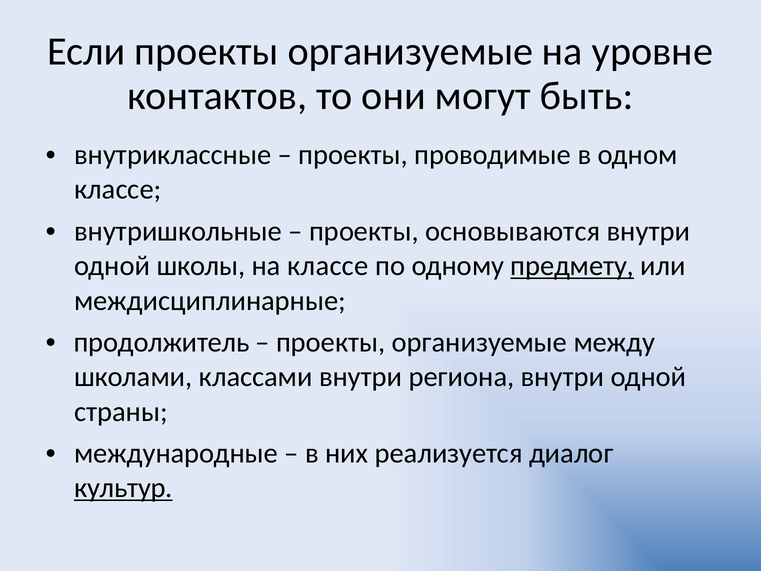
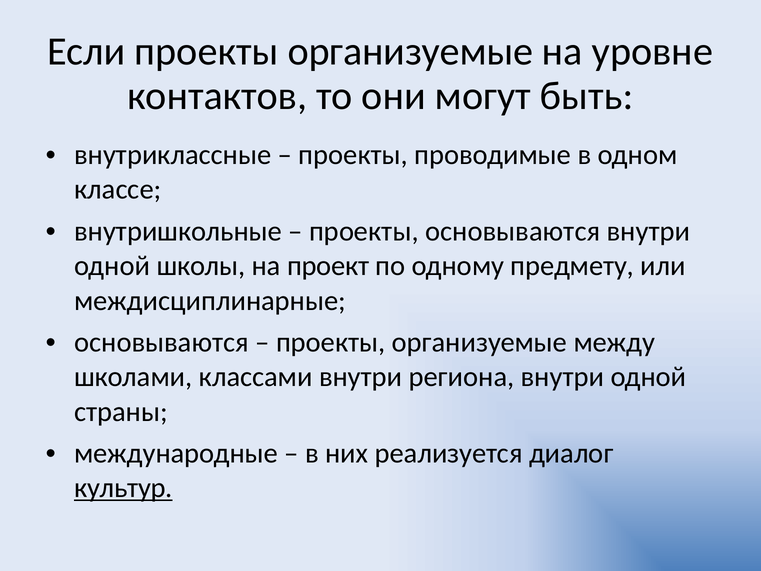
на классе: классе -> проект
предмету underline: present -> none
продолжитель at (162, 342): продолжитель -> основываются
